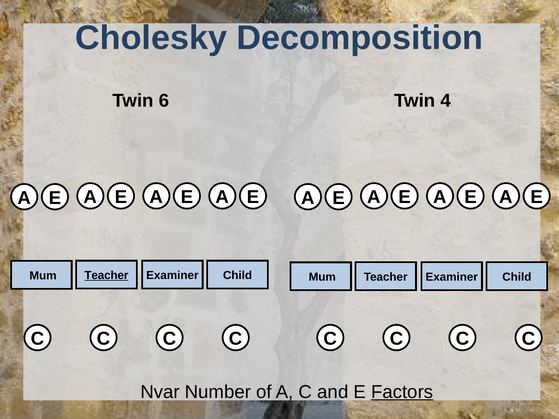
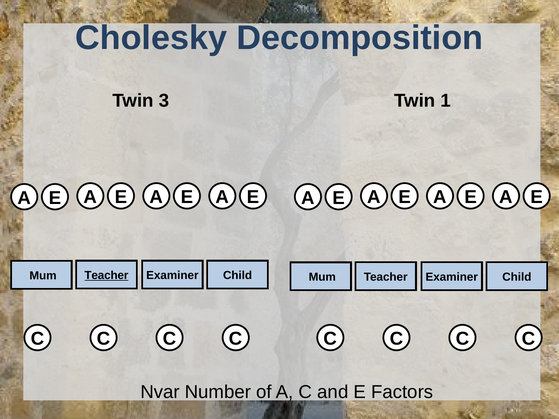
6: 6 -> 3
4: 4 -> 1
Factors underline: present -> none
